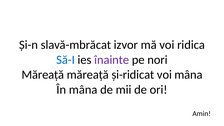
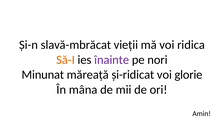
izvor: izvor -> vieții
Să-I colour: blue -> orange
Măreață at (43, 75): Măreață -> Minunat
voi mâna: mâna -> glorie
